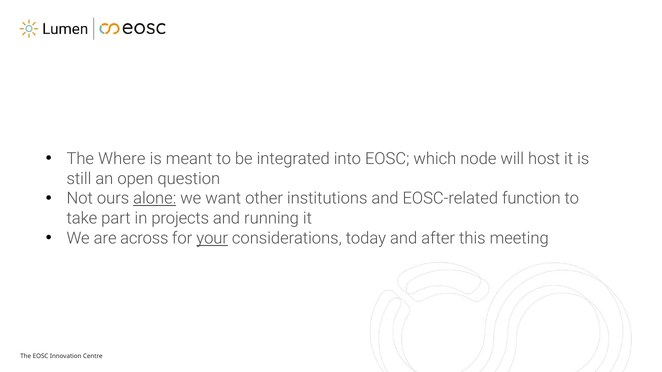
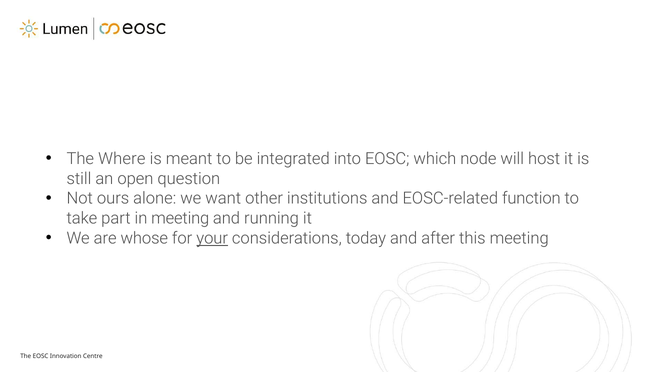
alone underline: present -> none
in projects: projects -> meeting
across: across -> whose
